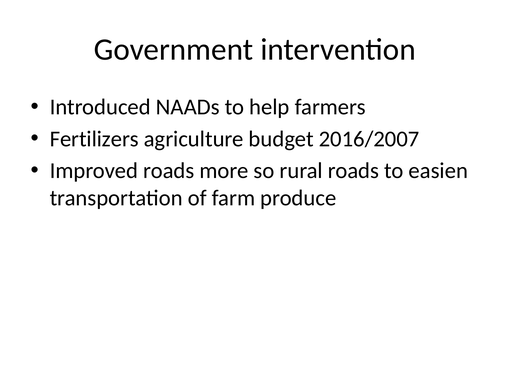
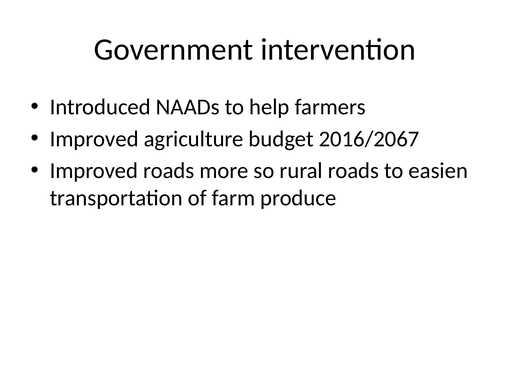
Fertilizers at (94, 139): Fertilizers -> Improved
2016/2007: 2016/2007 -> 2016/2067
